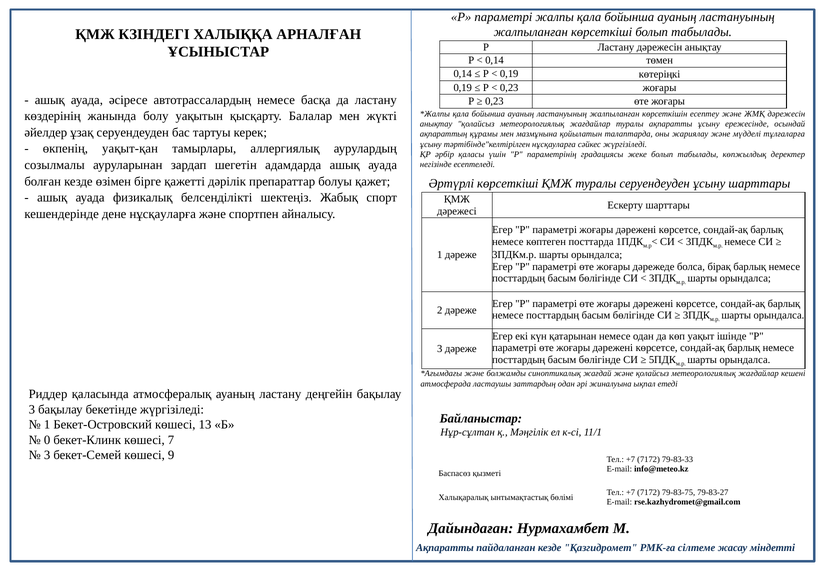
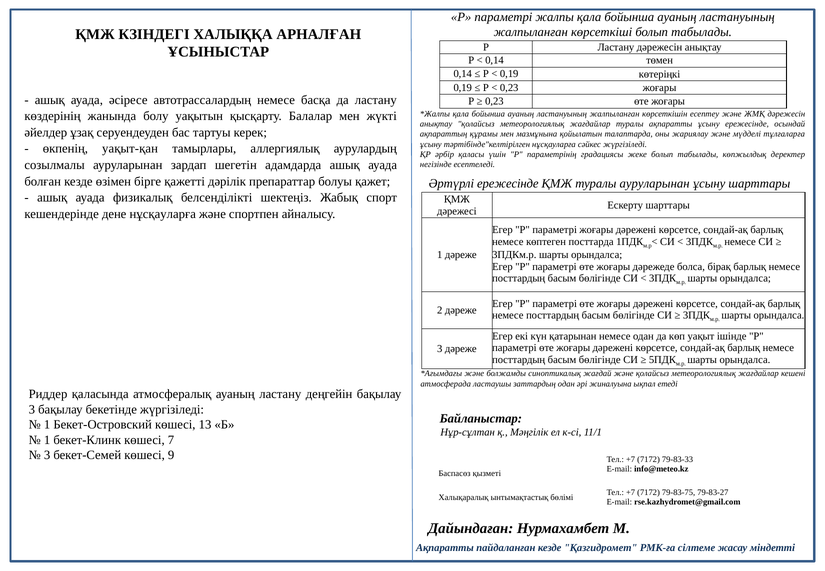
Әртүрлі көрсеткіші: көрсеткіші -> ережесінде
туралы серуендеуден: серуендеуден -> ауруларынан
0 at (47, 440): 0 -> 1
